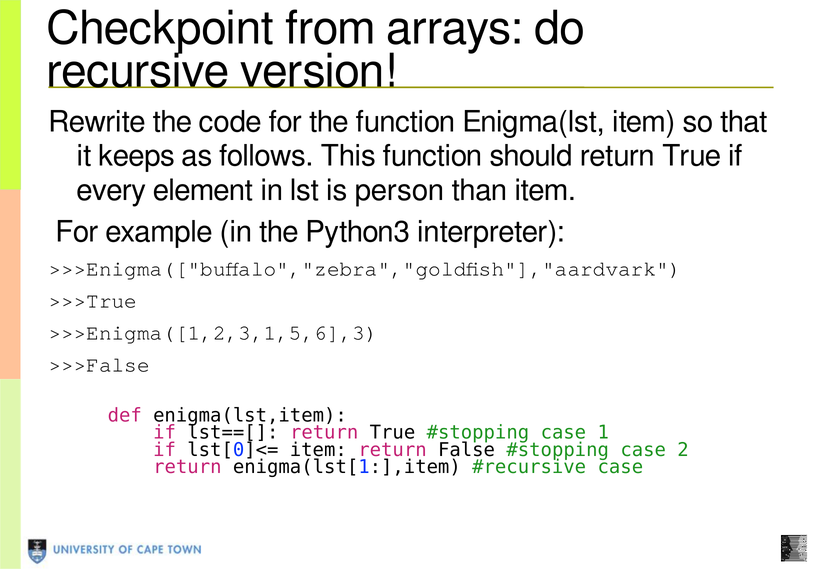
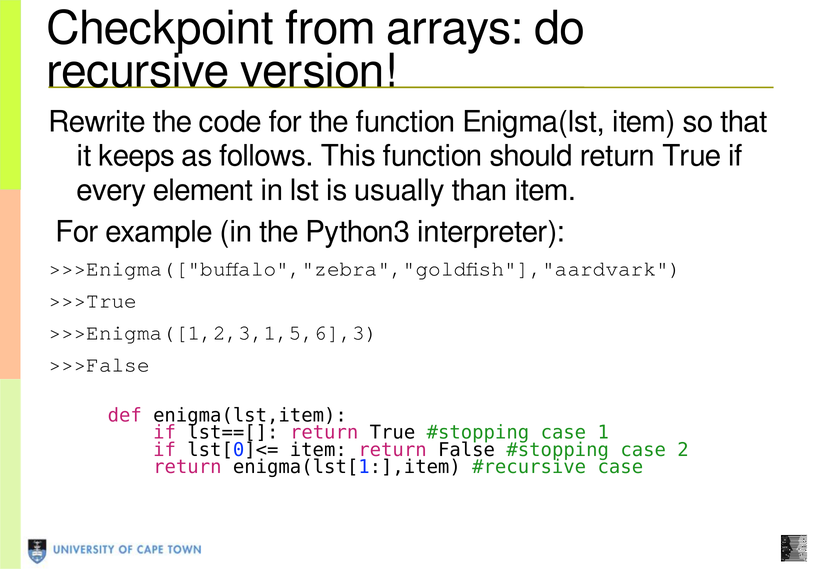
person: person -> usually
